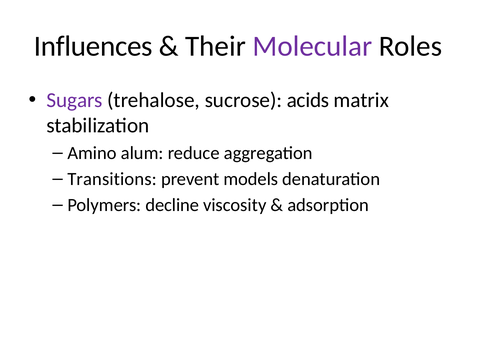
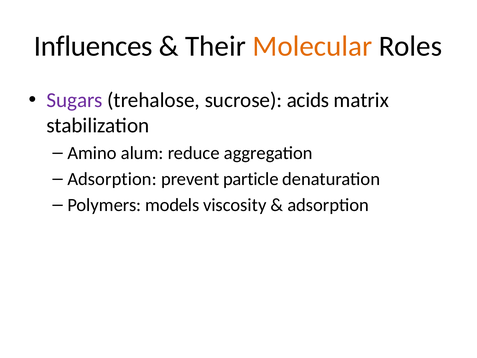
Molecular colour: purple -> orange
Transitions at (112, 179): Transitions -> Adsorption
models: models -> particle
decline: decline -> models
